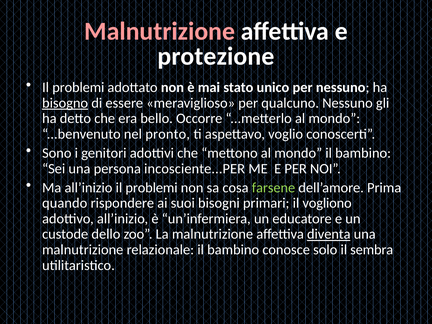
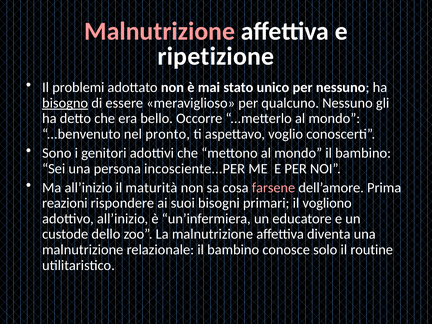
protezione: protezione -> ripetizione
all’inizio il problemi: problemi -> maturità
farsene colour: light green -> pink
quando: quando -> reazioni
diventa underline: present -> none
sembra: sembra -> routine
